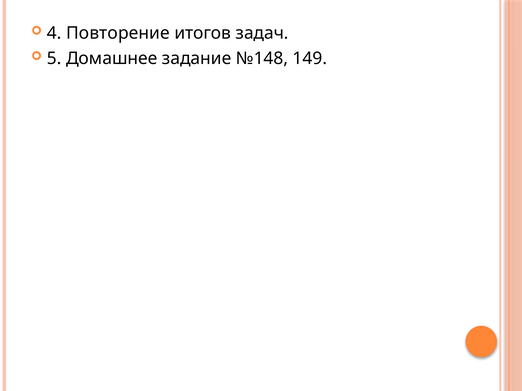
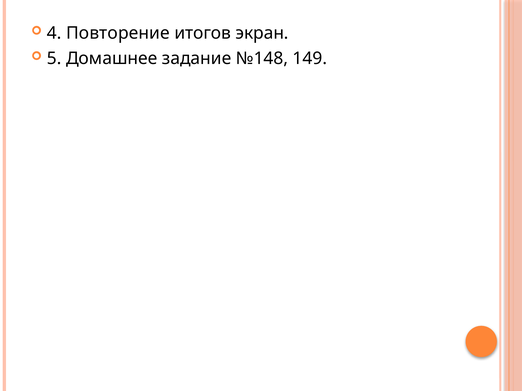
задач: задач -> экран
